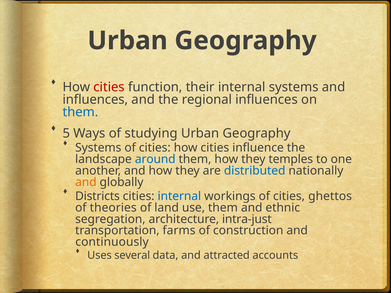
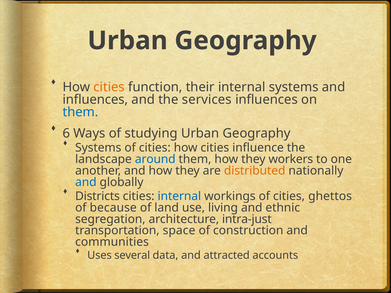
cities at (109, 87) colour: red -> orange
regional: regional -> services
5: 5 -> 6
temples: temples -> workers
distributed colour: blue -> orange
and at (86, 182) colour: orange -> blue
theories: theories -> because
use them: them -> living
farms: farms -> space
continuously: continuously -> communities
